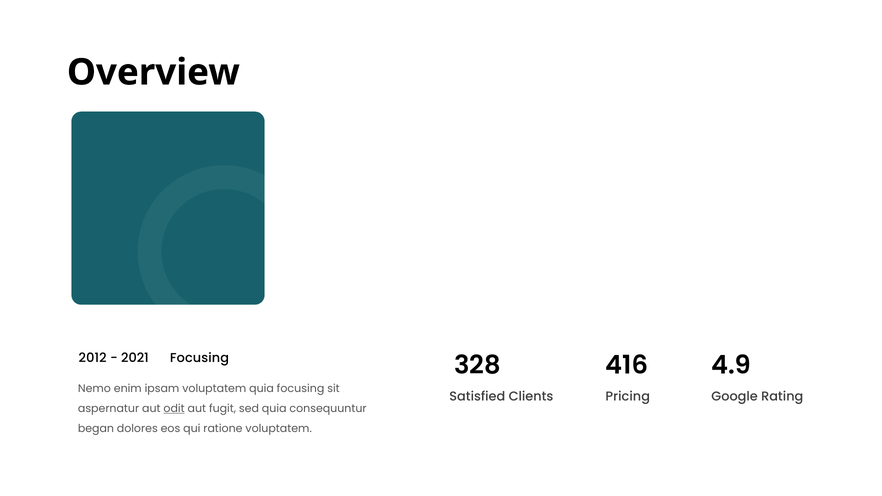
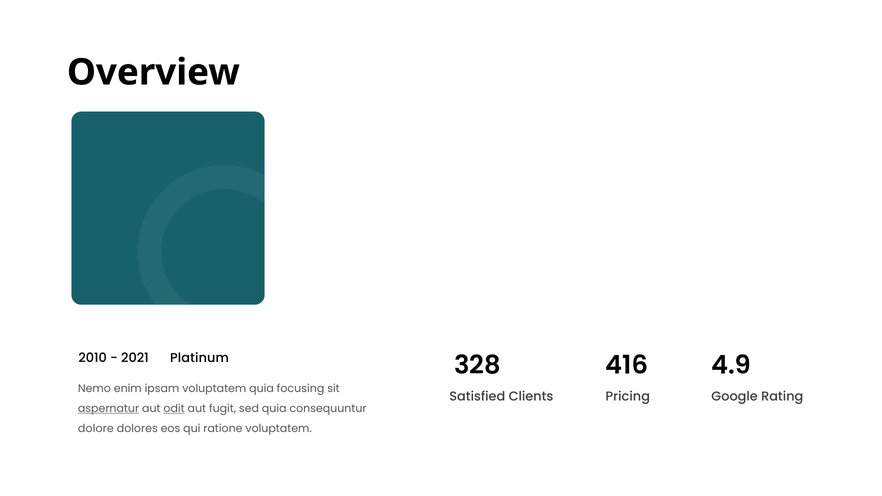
2012: 2012 -> 2010
2021 Focusing: Focusing -> Platinum
aspernatur underline: none -> present
began: began -> dolore
